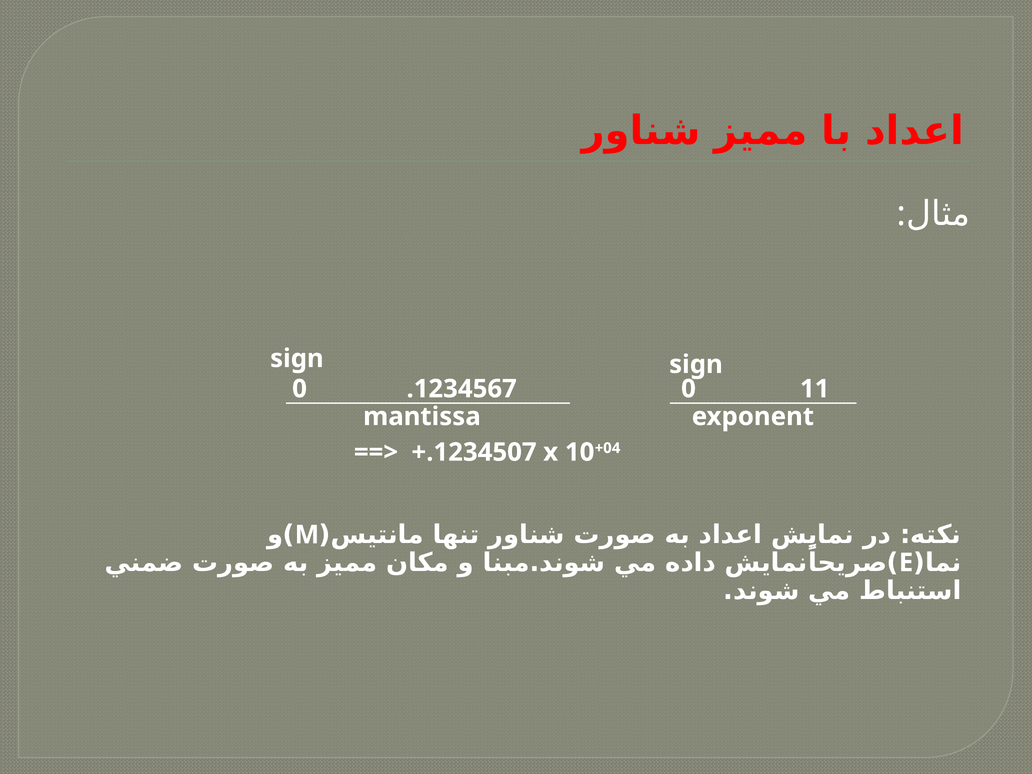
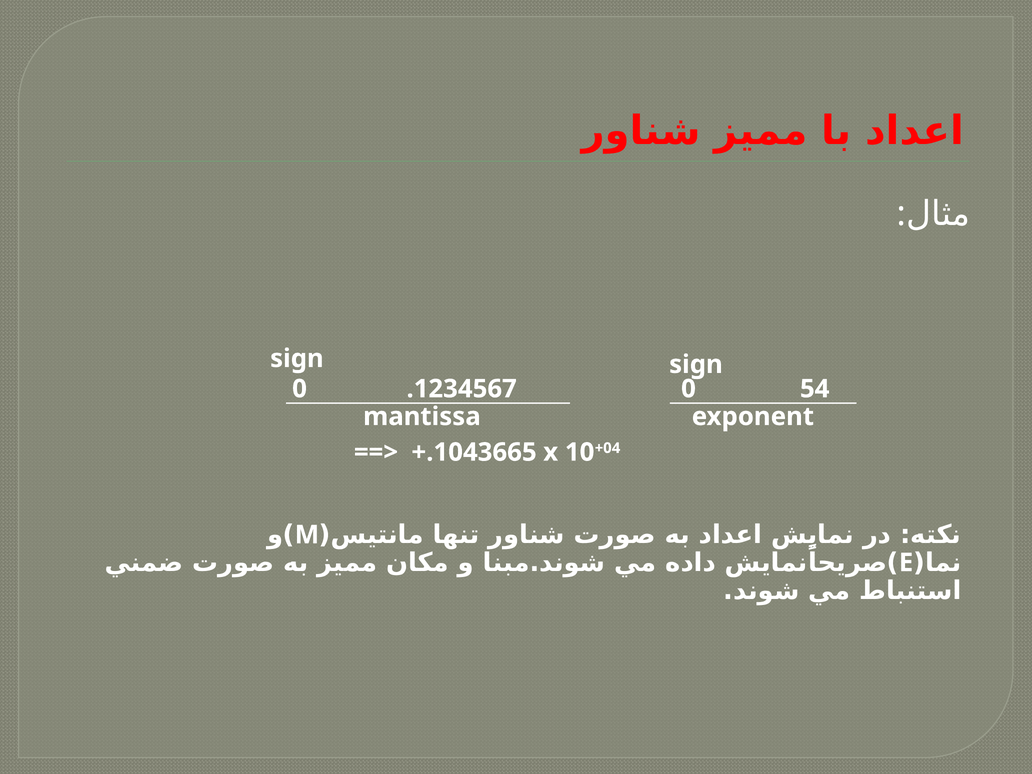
11: 11 -> 54
+.1234507: +.1234507 -> +.1043665
